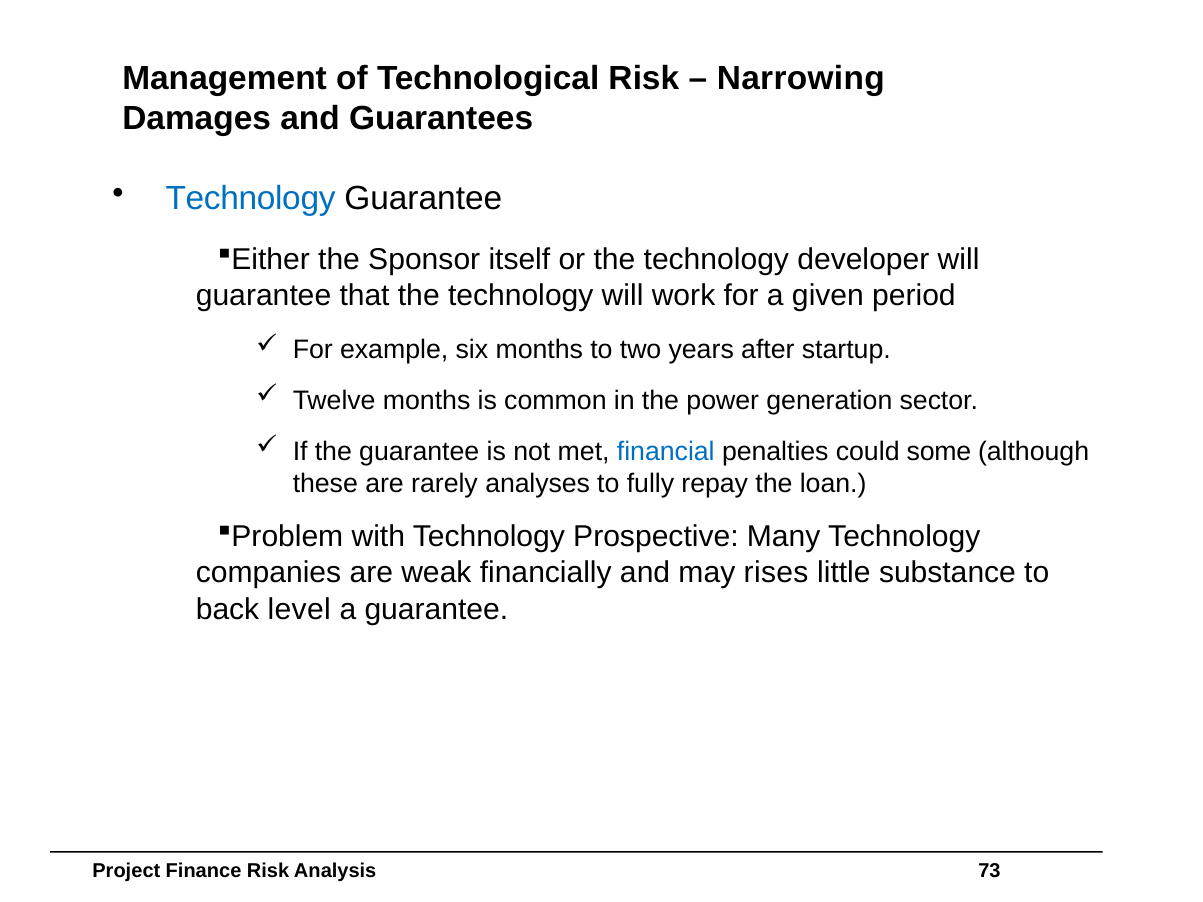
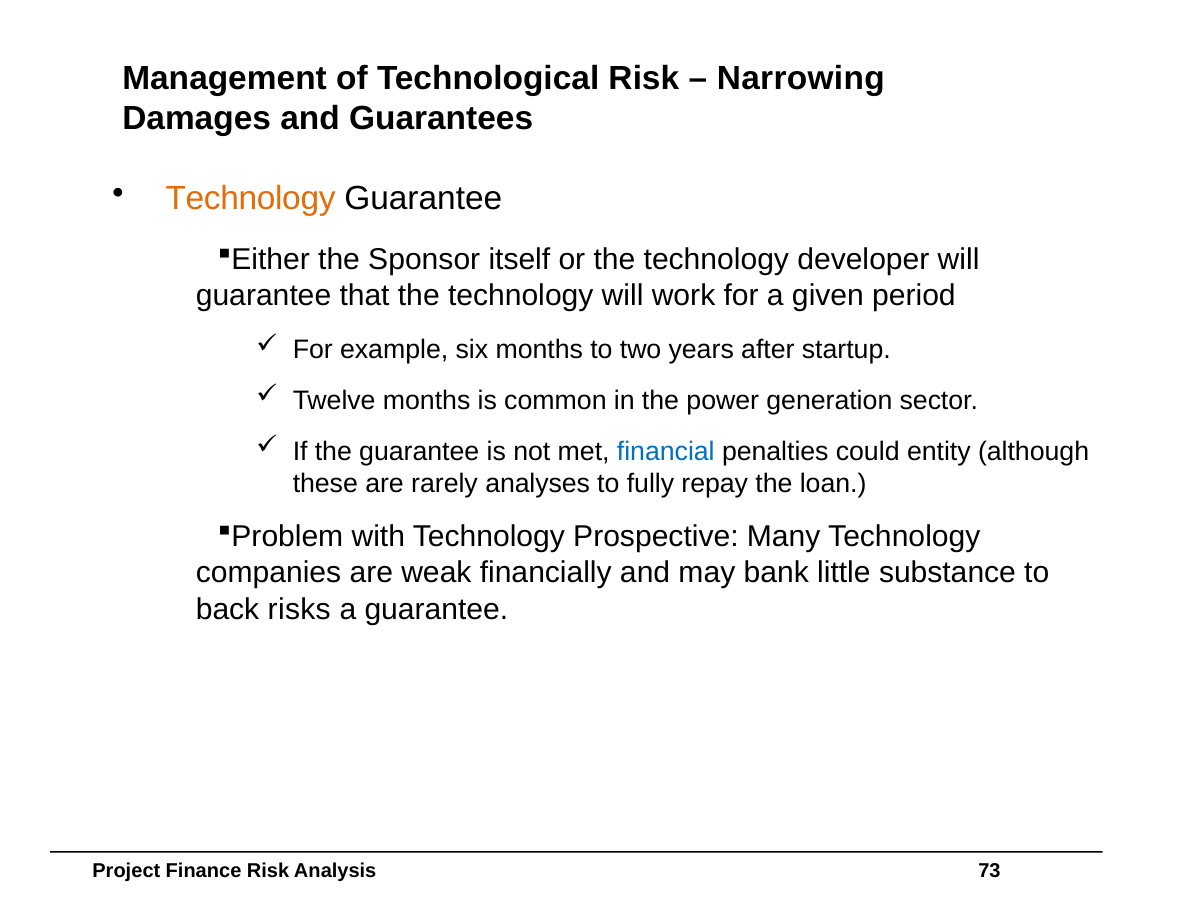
Technology at (251, 199) colour: blue -> orange
some: some -> entity
rises: rises -> bank
level: level -> risks
